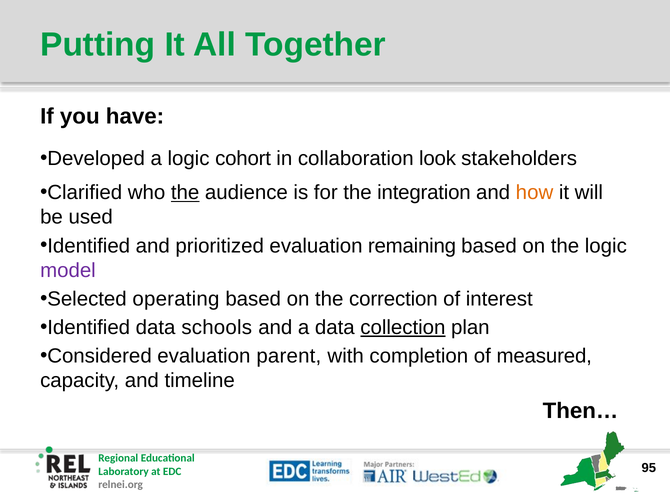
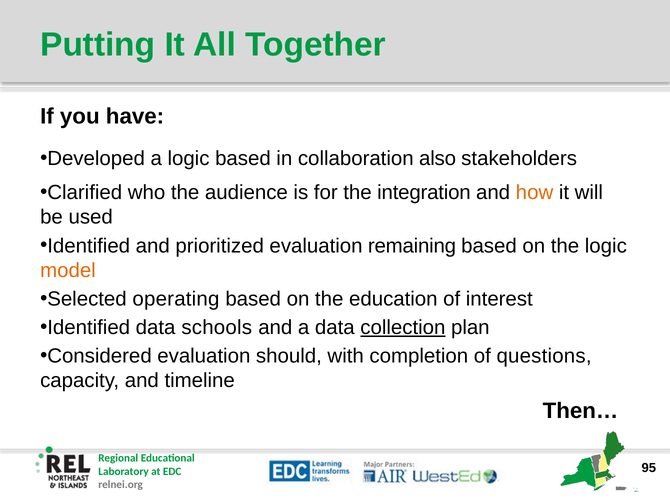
logic cohort: cohort -> based
look: look -> also
the at (185, 193) underline: present -> none
model colour: purple -> orange
correction: correction -> education
parent: parent -> should
measured: measured -> questions
